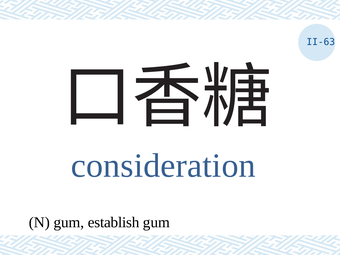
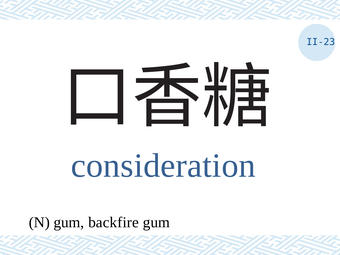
II-63: II-63 -> II-23
establish: establish -> backfire
